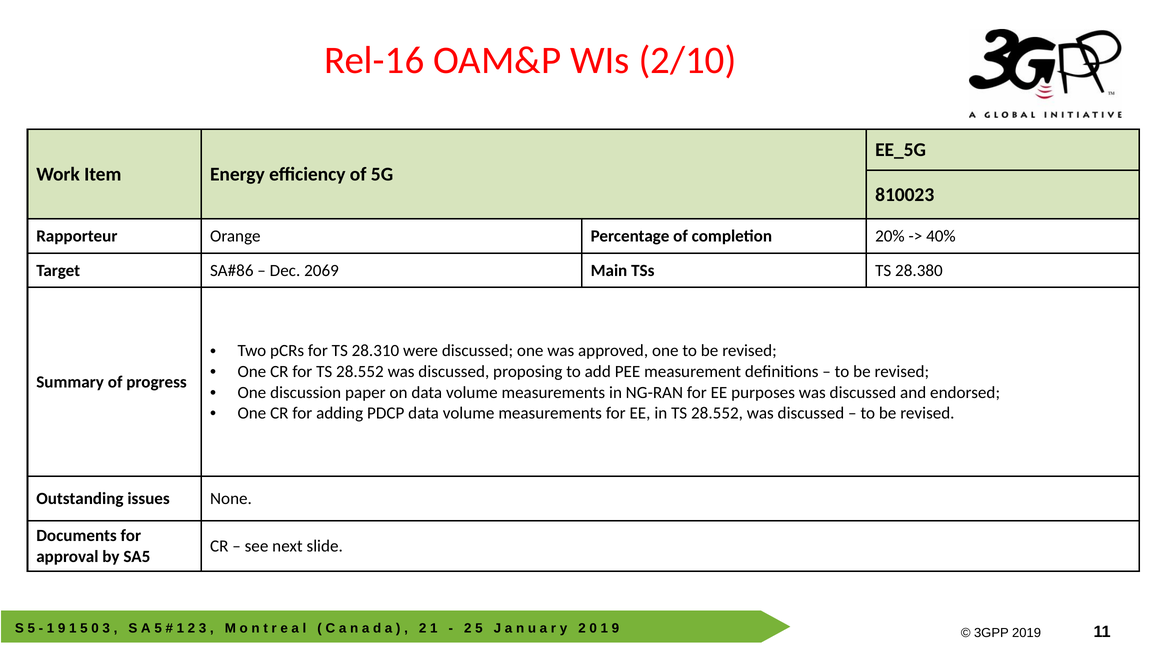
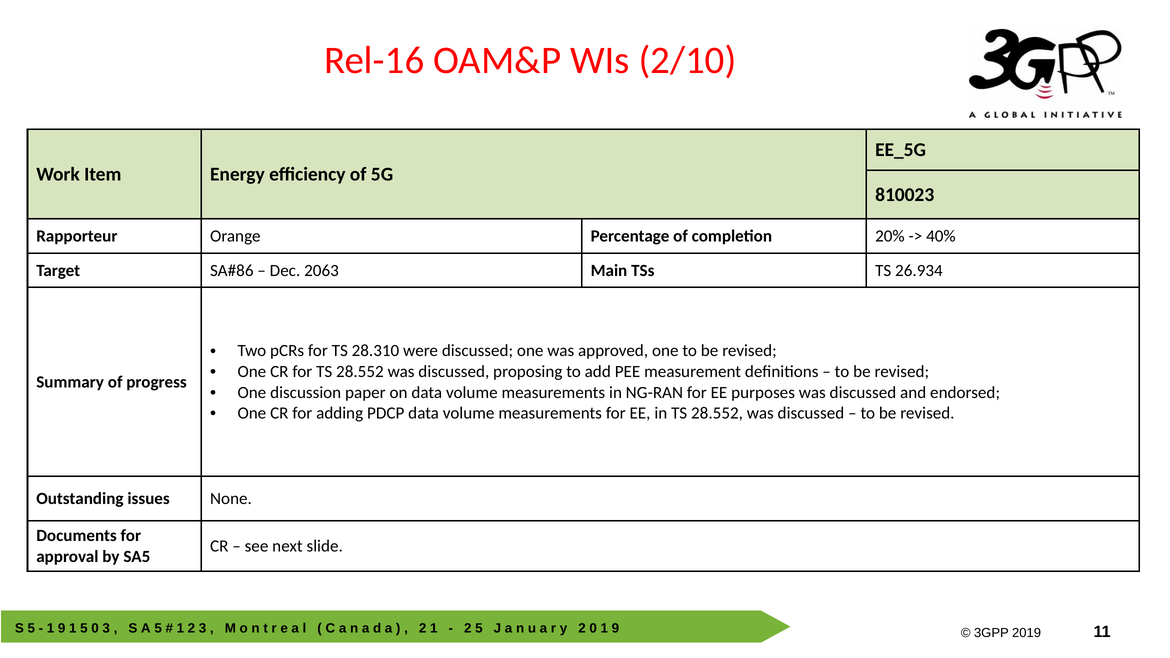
2069: 2069 -> 2063
28.380: 28.380 -> 26.934
